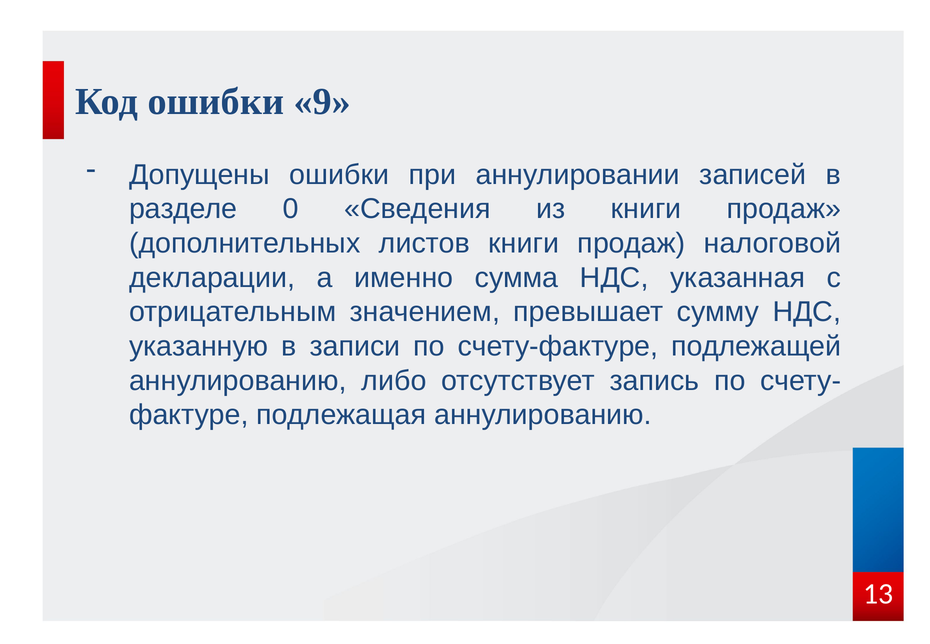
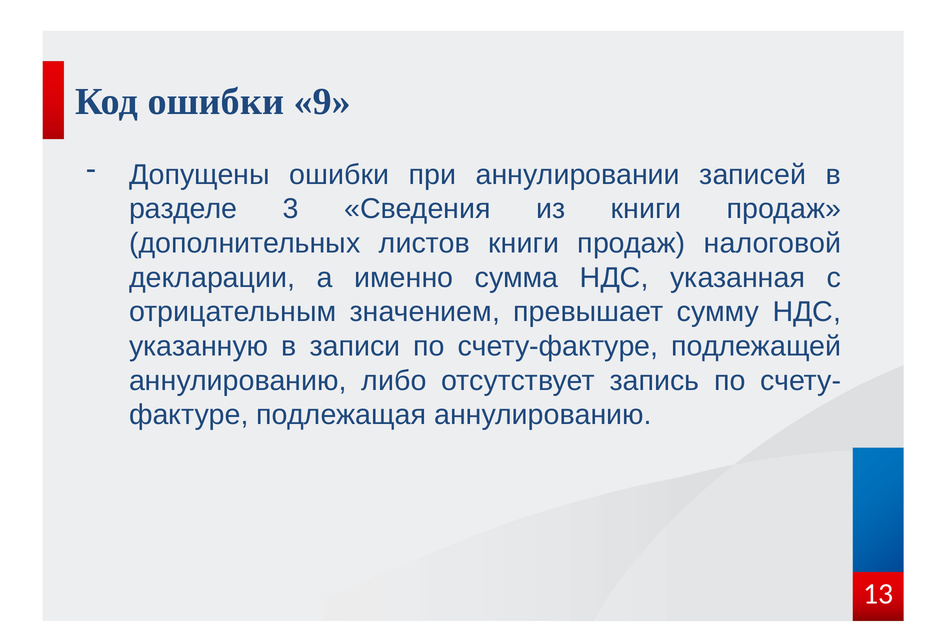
0: 0 -> 3
